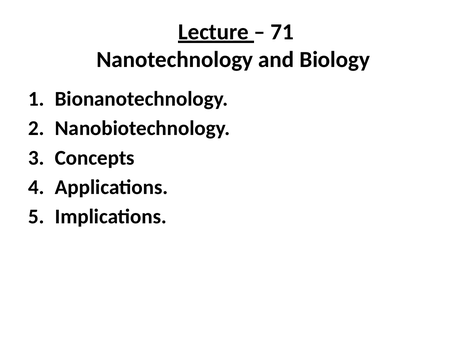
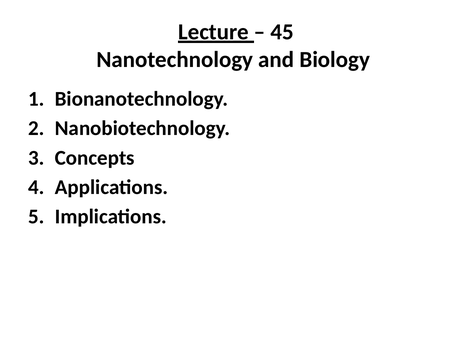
71: 71 -> 45
